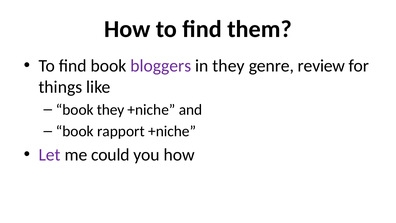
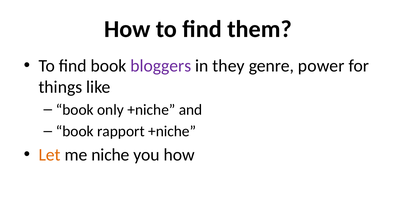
review: review -> power
book they: they -> only
Let colour: purple -> orange
could: could -> niche
